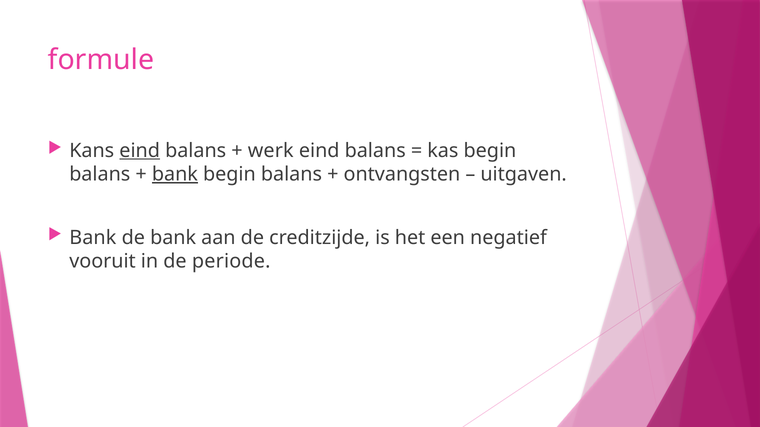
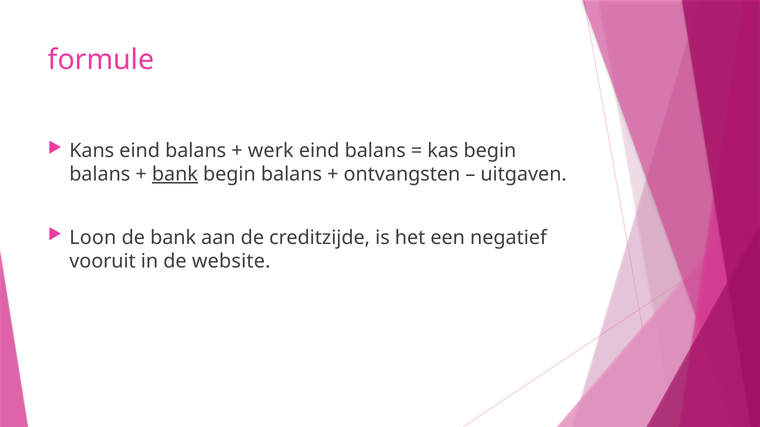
eind at (140, 151) underline: present -> none
Bank at (93, 238): Bank -> Loon
periode: periode -> website
